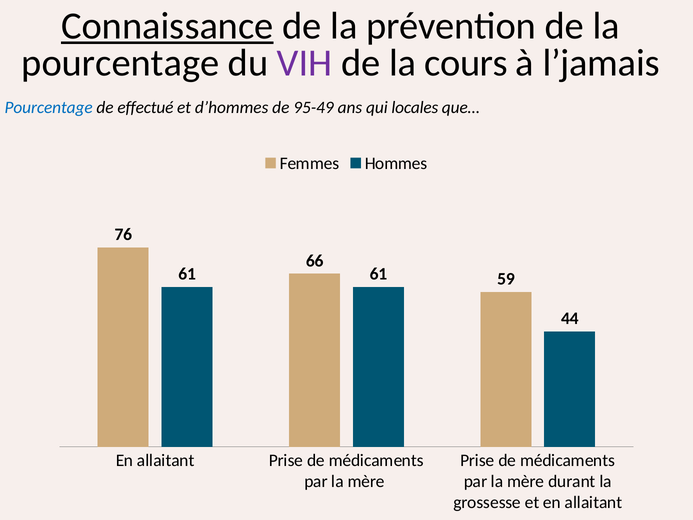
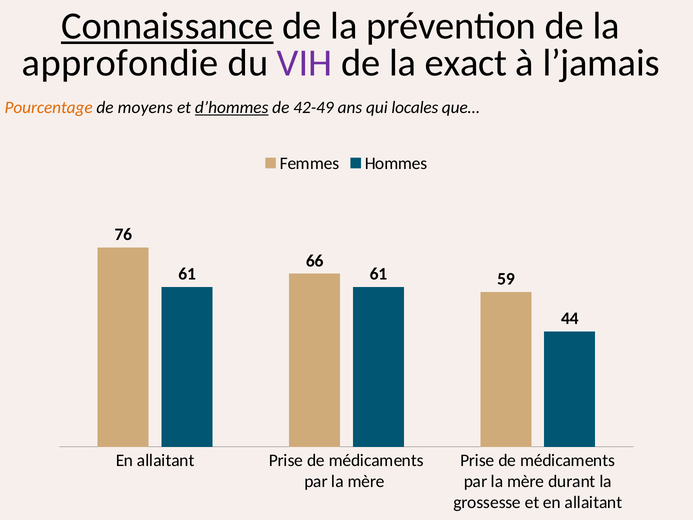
pourcentage at (120, 63): pourcentage -> approfondie
cours: cours -> exact
Pourcentage at (49, 107) colour: blue -> orange
effectué: effectué -> moyens
d’hommes underline: none -> present
95-49: 95-49 -> 42-49
